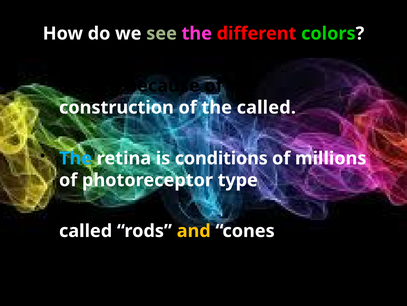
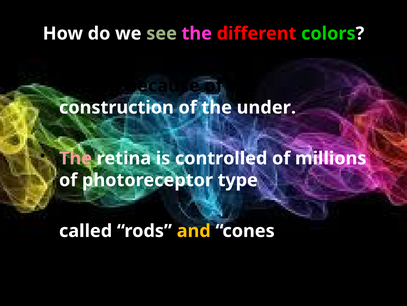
the called: called -> under
The at (76, 158) colour: light blue -> pink
conditions: conditions -> controlled
